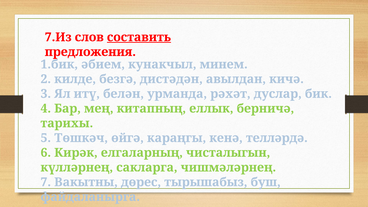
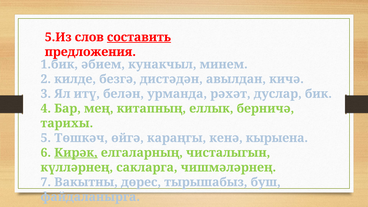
7.Из: 7.Из -> 5.Из
телләрдә: телләрдә -> кырыена
Кирәк underline: none -> present
